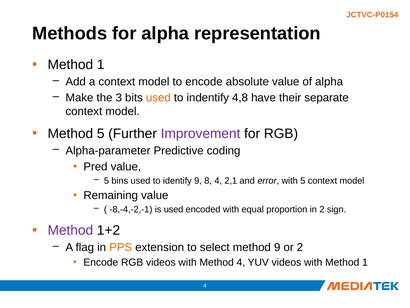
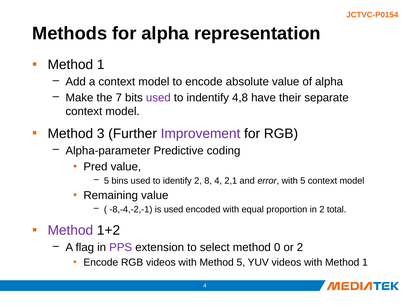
3: 3 -> 7
used at (158, 98) colour: orange -> purple
Method 5: 5 -> 3
identify 9: 9 -> 2
sign: sign -> total
PPS colour: orange -> purple
method 9: 9 -> 0
Method 4: 4 -> 5
